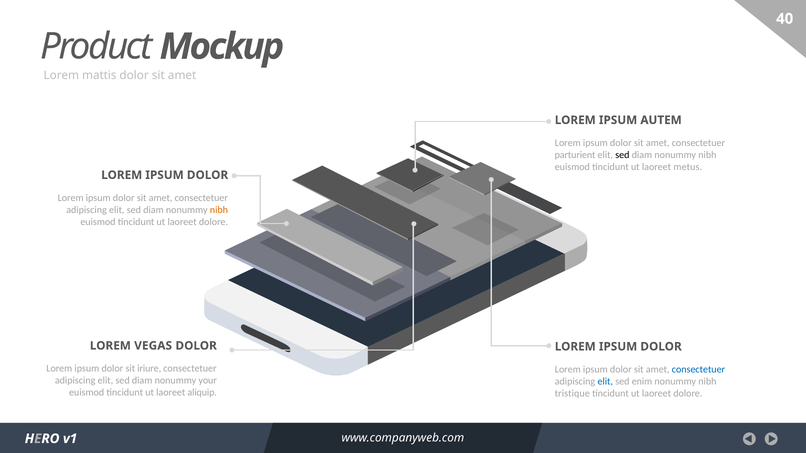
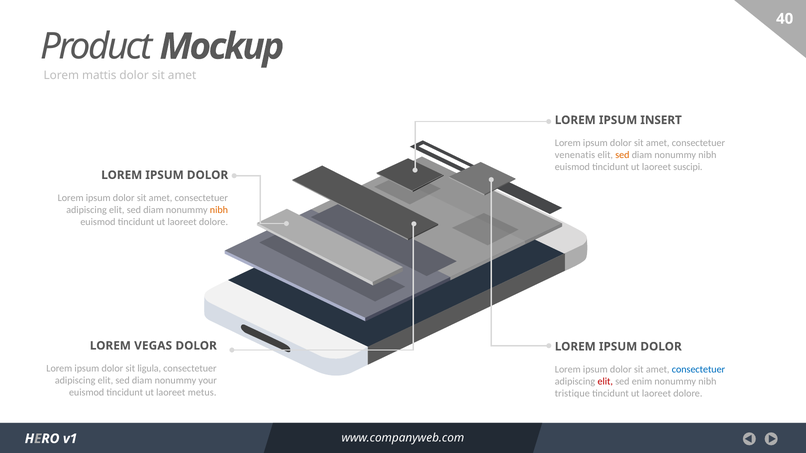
AUTEM: AUTEM -> INSERT
parturient: parturient -> venenatis
sed at (622, 155) colour: black -> orange
metus: metus -> suscipi
iriure: iriure -> ligula
elit at (605, 382) colour: blue -> red
aliquip: aliquip -> metus
